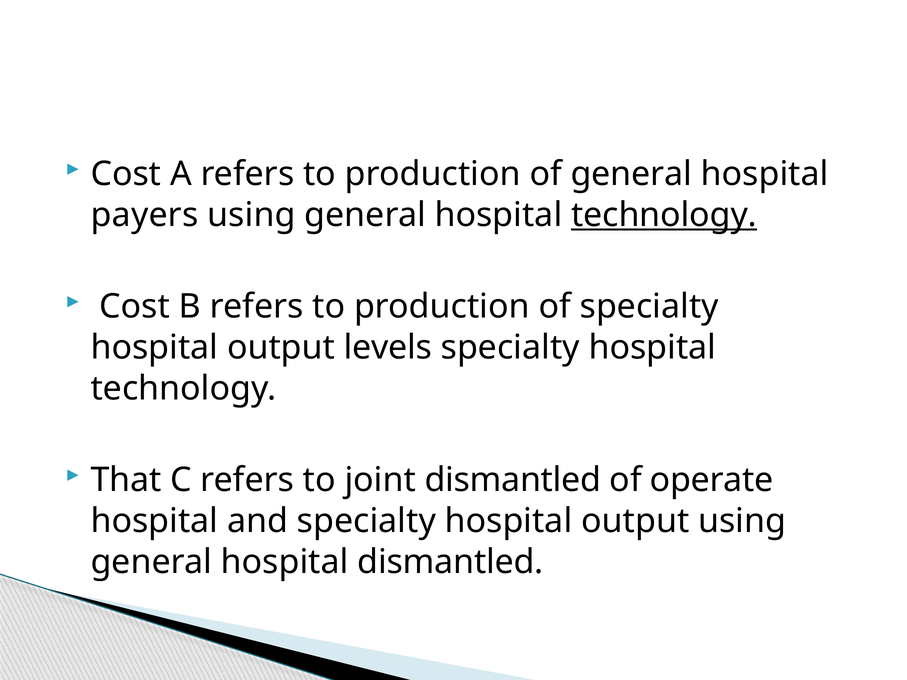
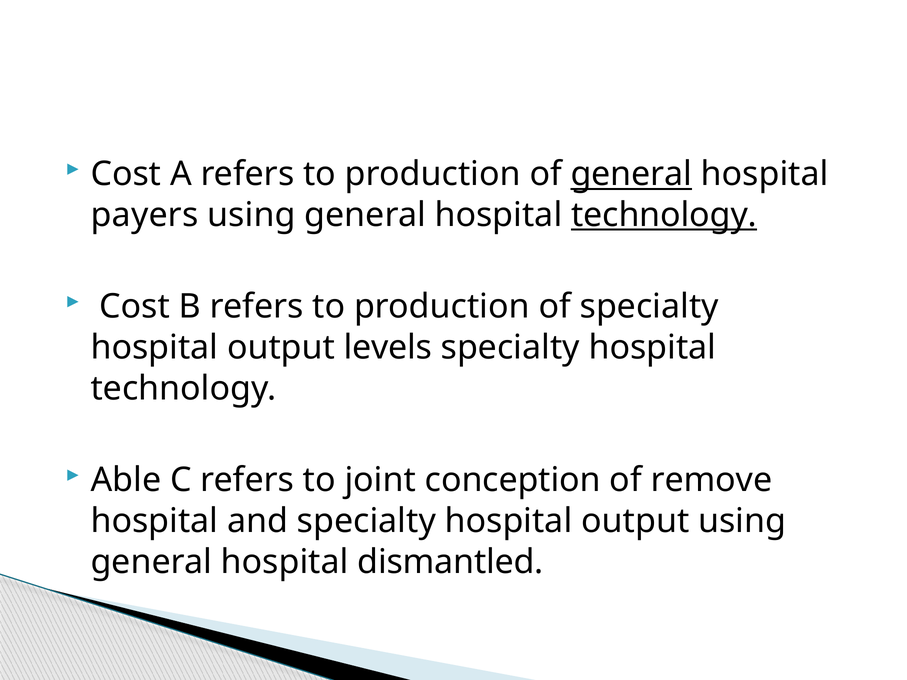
general at (631, 174) underline: none -> present
That: That -> Able
joint dismantled: dismantled -> conception
operate: operate -> remove
